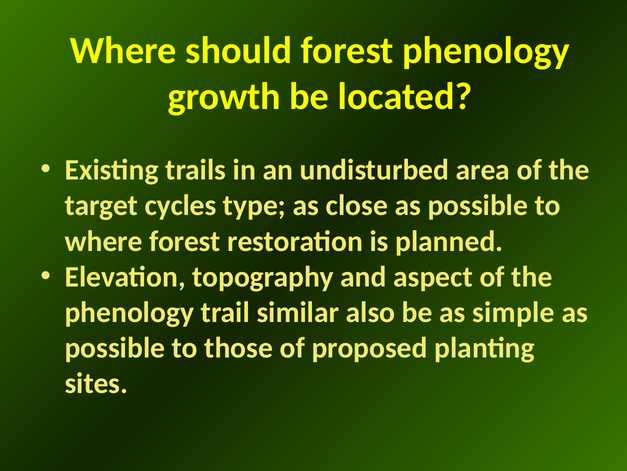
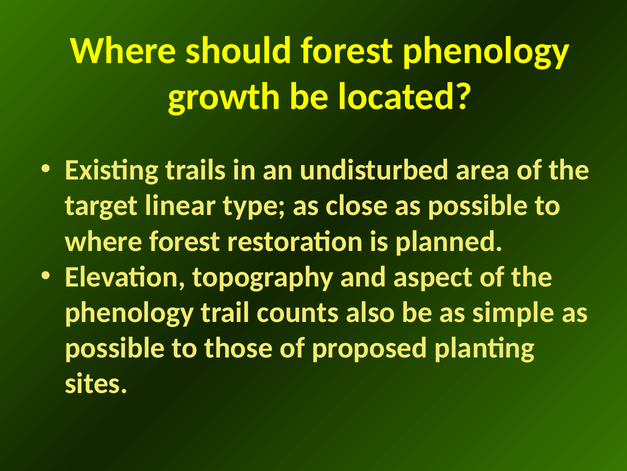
cycles: cycles -> linear
similar: similar -> counts
